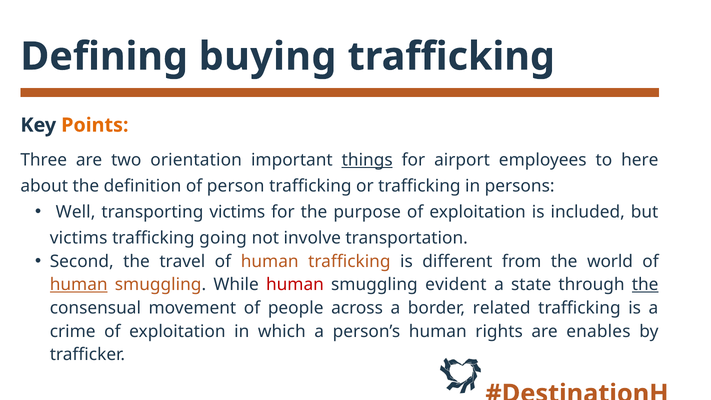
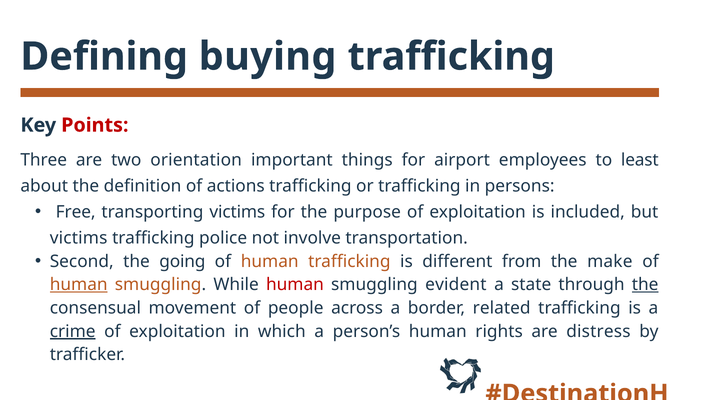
Points colour: orange -> red
things underline: present -> none
here: here -> least
person: person -> actions
Well: Well -> Free
going: going -> police
travel: travel -> going
world: world -> make
crime underline: none -> present
enables: enables -> distress
